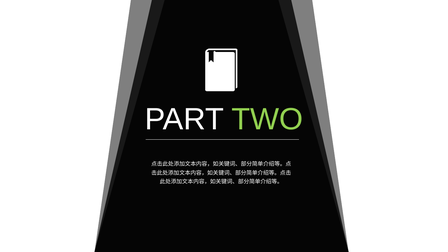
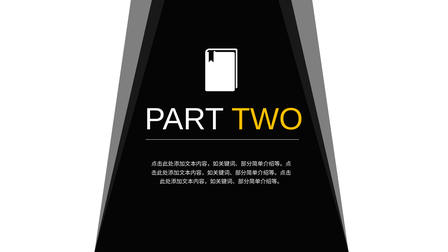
TWO colour: light green -> yellow
